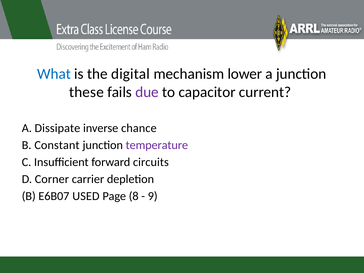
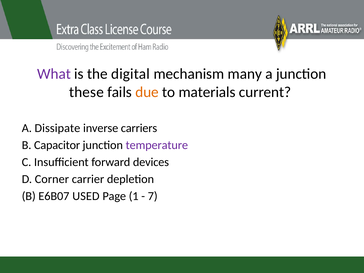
What colour: blue -> purple
lower: lower -> many
due colour: purple -> orange
capacitor: capacitor -> materials
chance: chance -> carriers
Constant: Constant -> Capacitor
circuits: circuits -> devices
8: 8 -> 1
9: 9 -> 7
